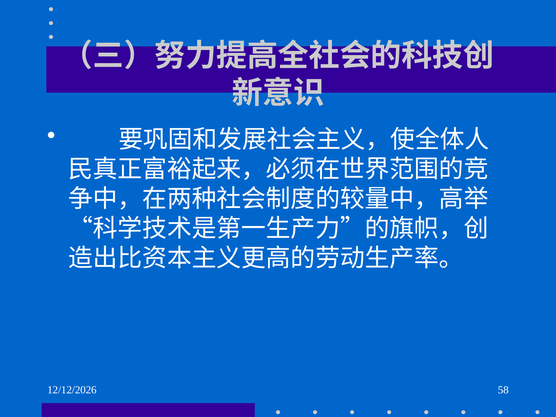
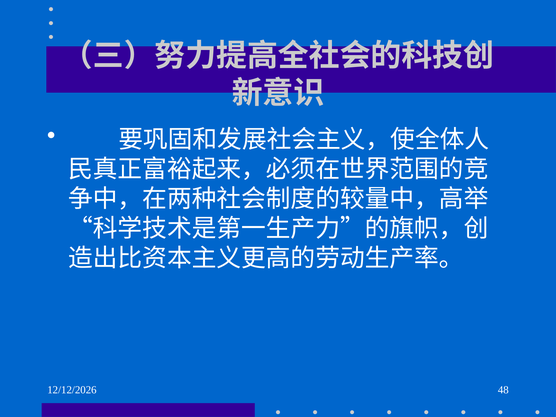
58: 58 -> 48
